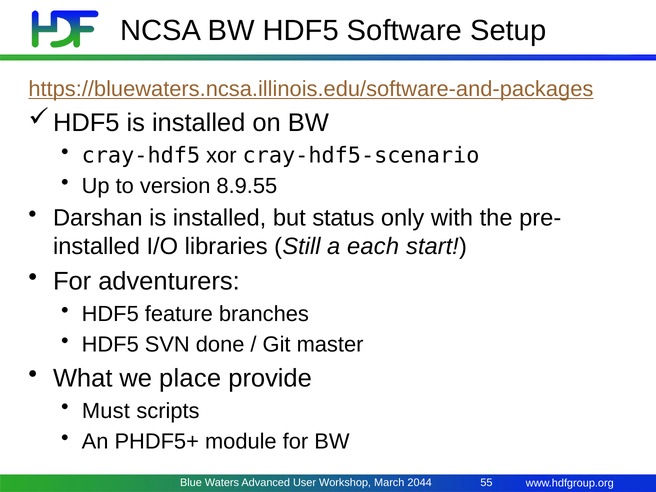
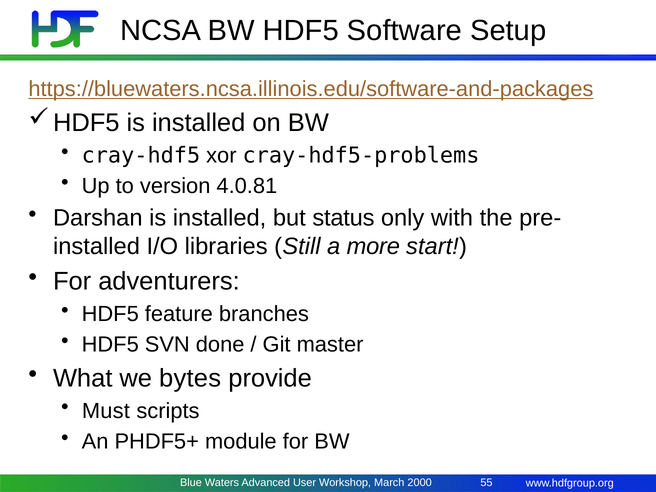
cray-hdf5-scenario: cray-hdf5-scenario -> cray-hdf5-problems
8.9.55: 8.9.55 -> 4.0.81
each: each -> more
place: place -> bytes
2044: 2044 -> 2000
